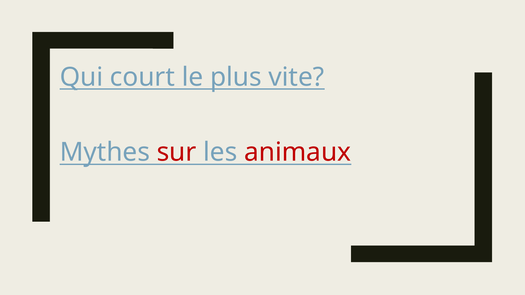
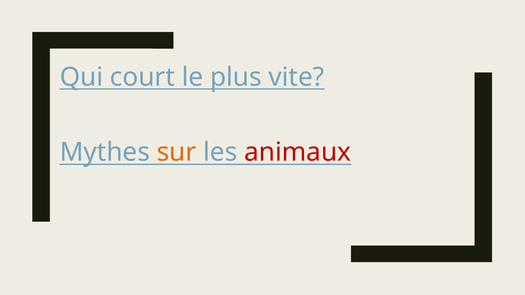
sur colour: red -> orange
